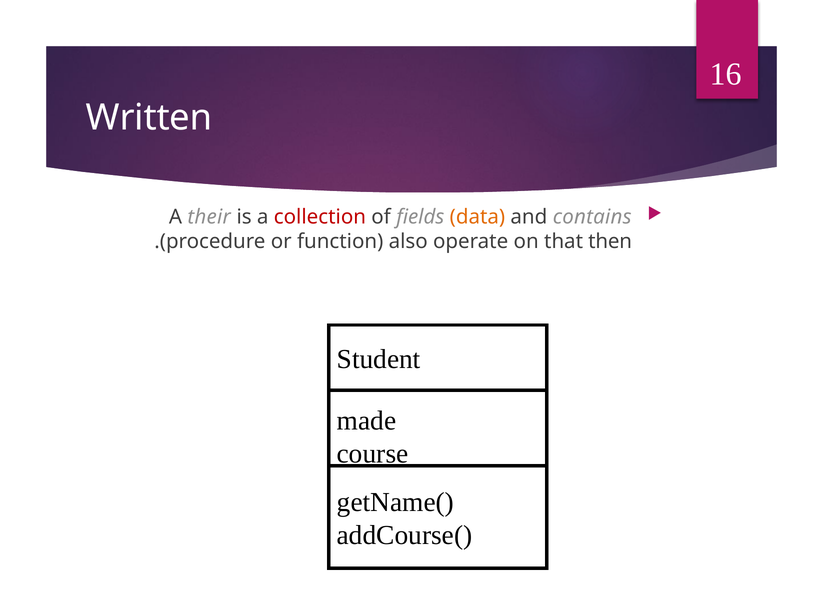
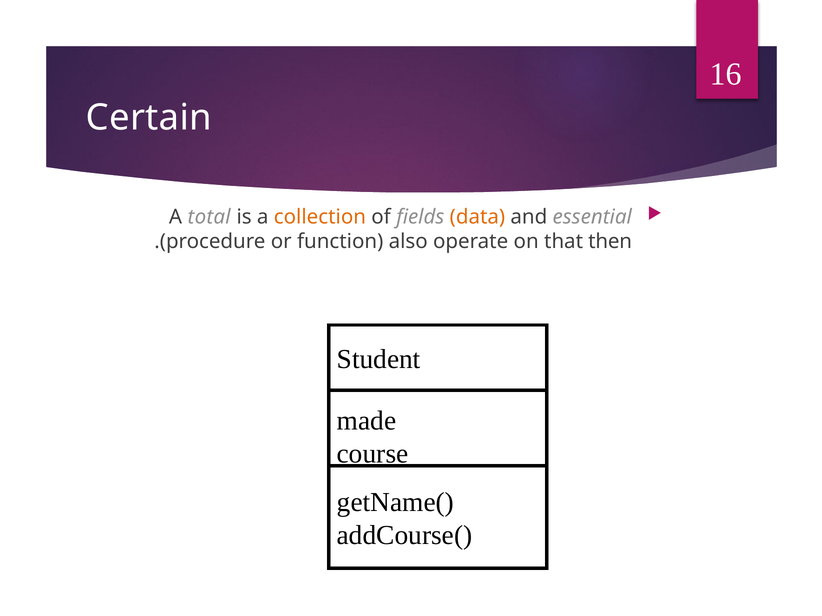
Written: Written -> Certain
their: their -> total
collection colour: red -> orange
contains: contains -> essential
